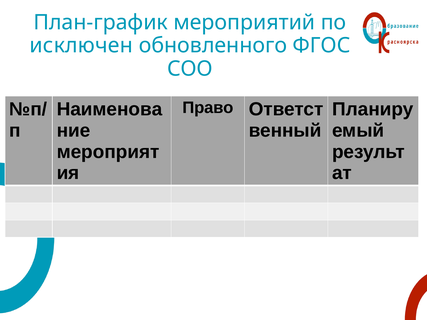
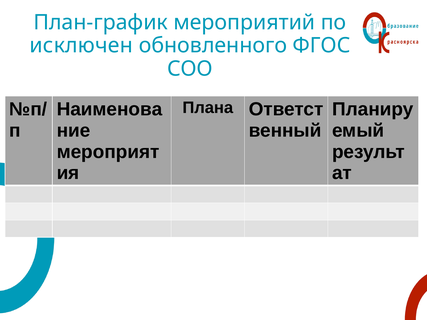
Право: Право -> Плана
